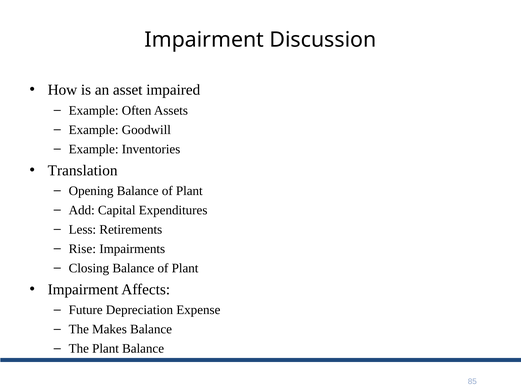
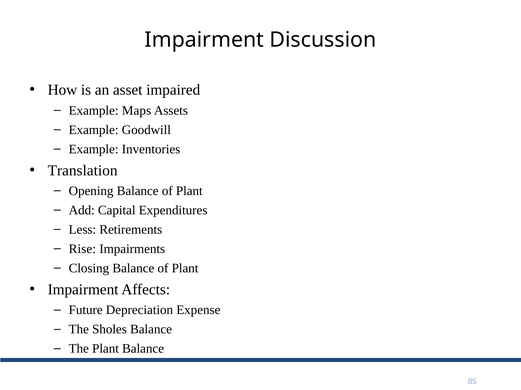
Often: Often -> Maps
Makes: Makes -> Sholes
